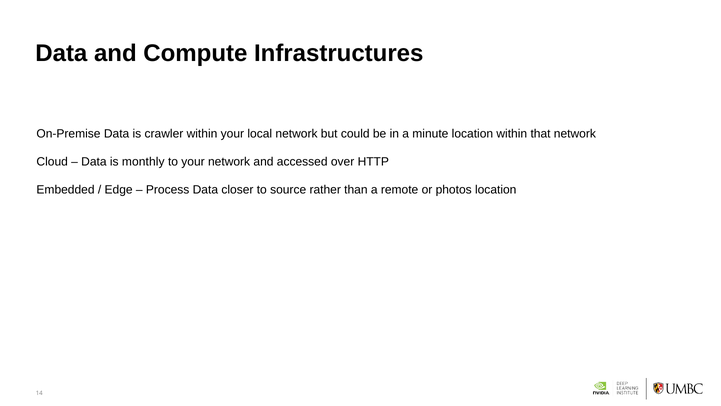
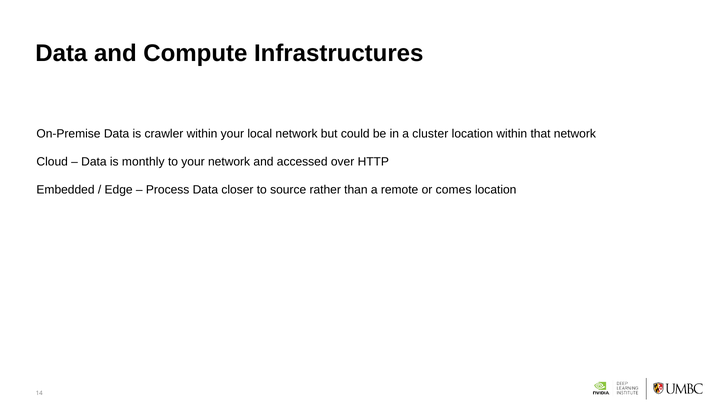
minute: minute -> cluster
photos: photos -> comes
